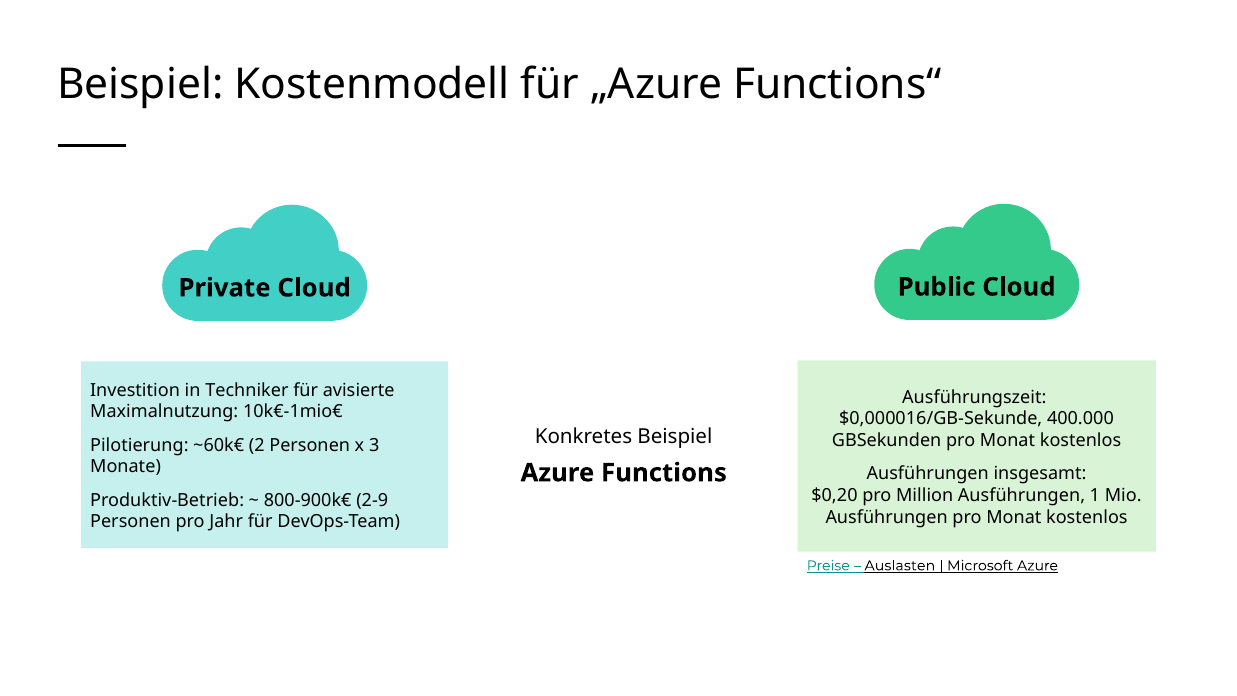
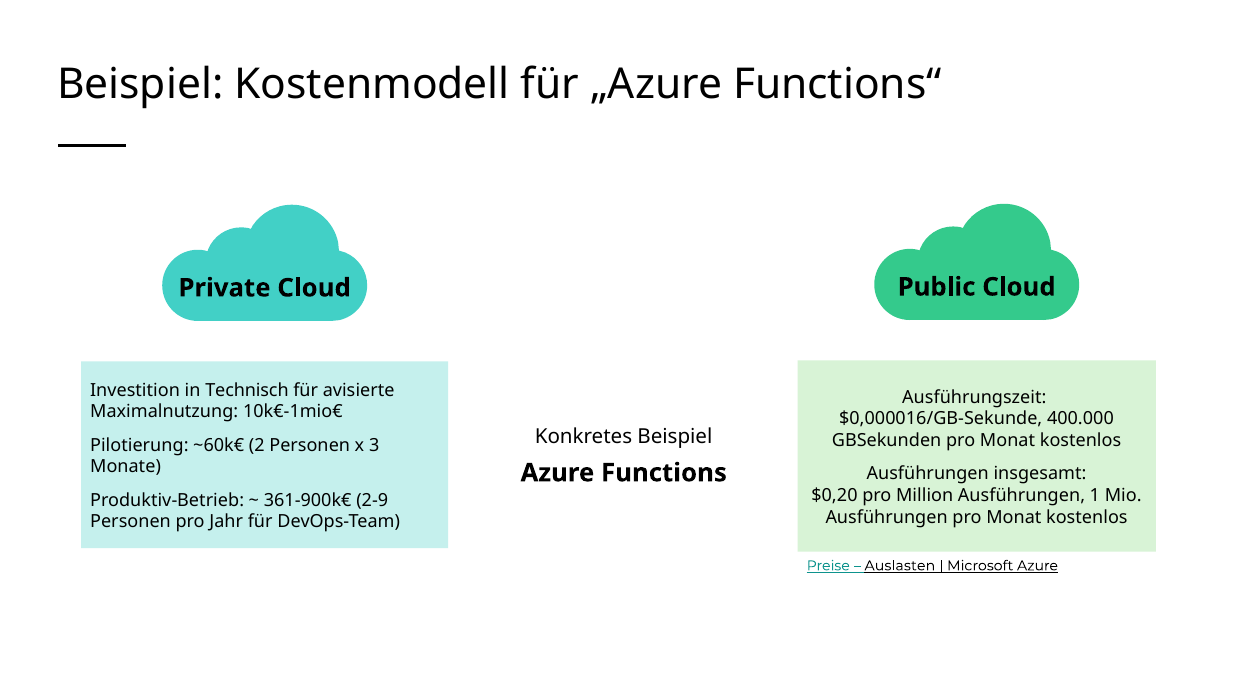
Techniker: Techniker -> Technisch
800-900k€: 800-900k€ -> 361-900k€
